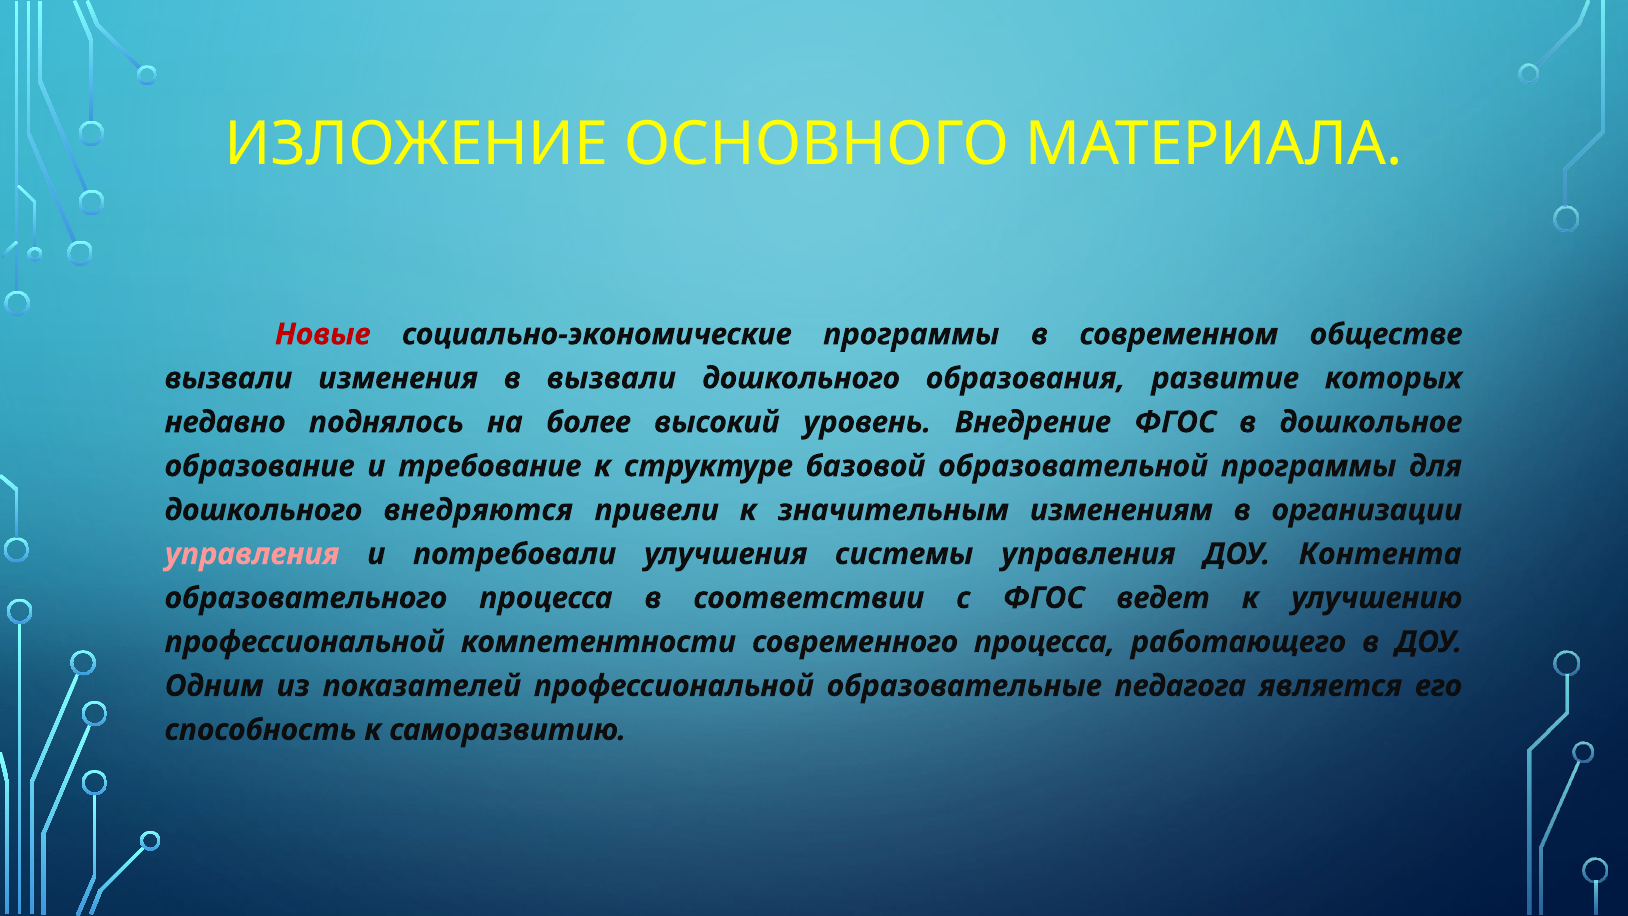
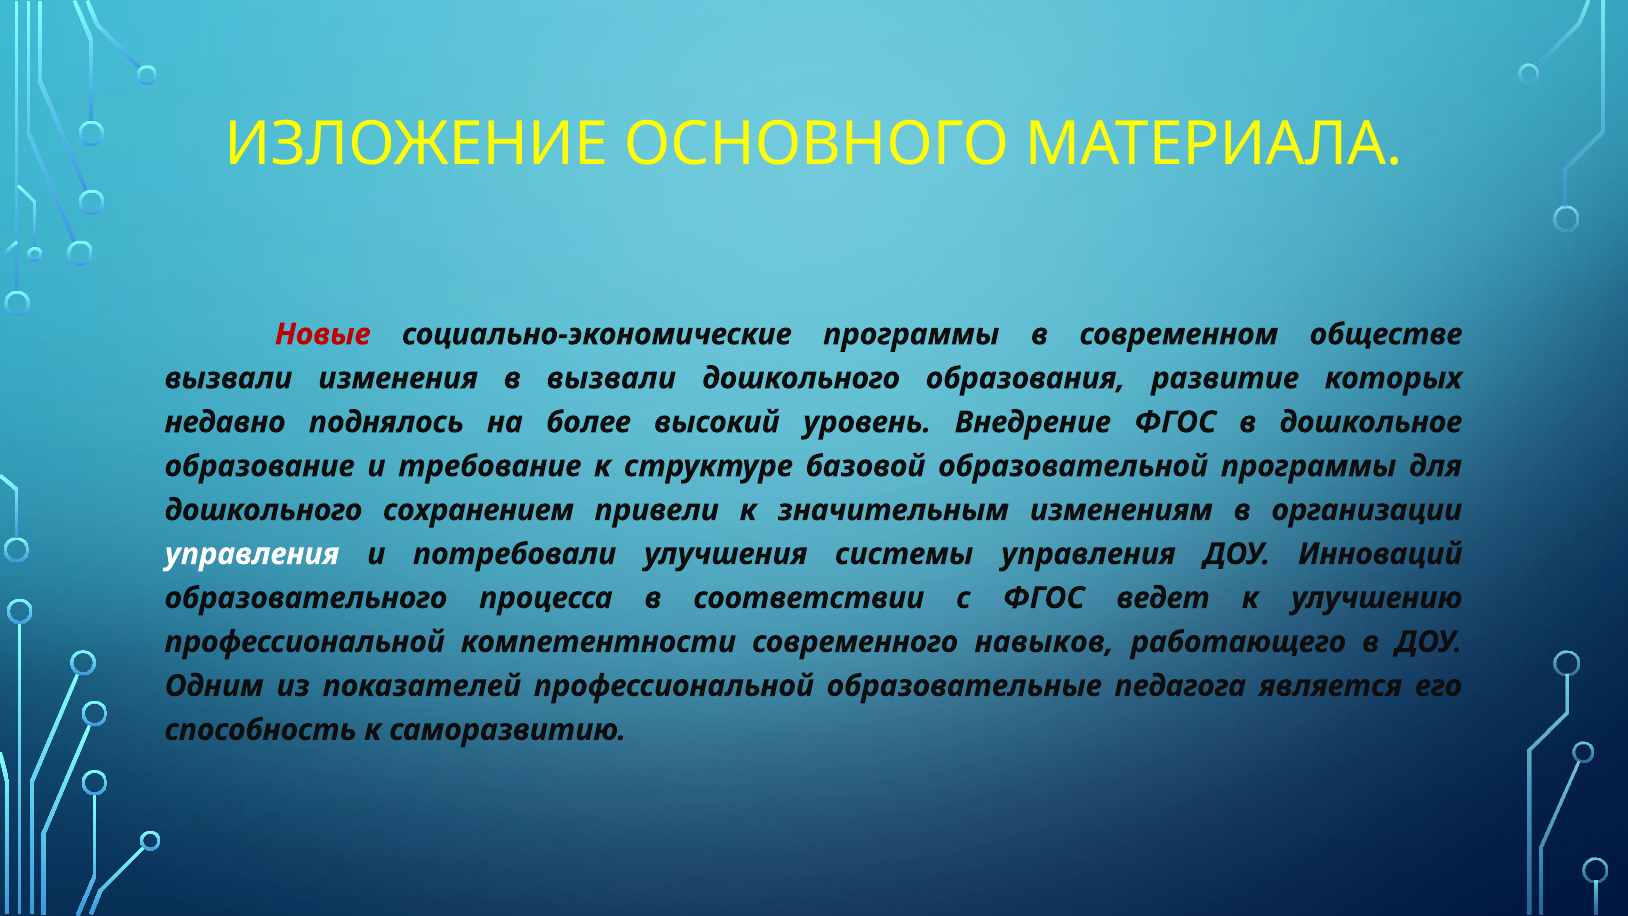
внедряются: внедряются -> сохранением
управления at (252, 554) colour: pink -> white
Контента: Контента -> Инноваций
современного процесса: процесса -> навыков
